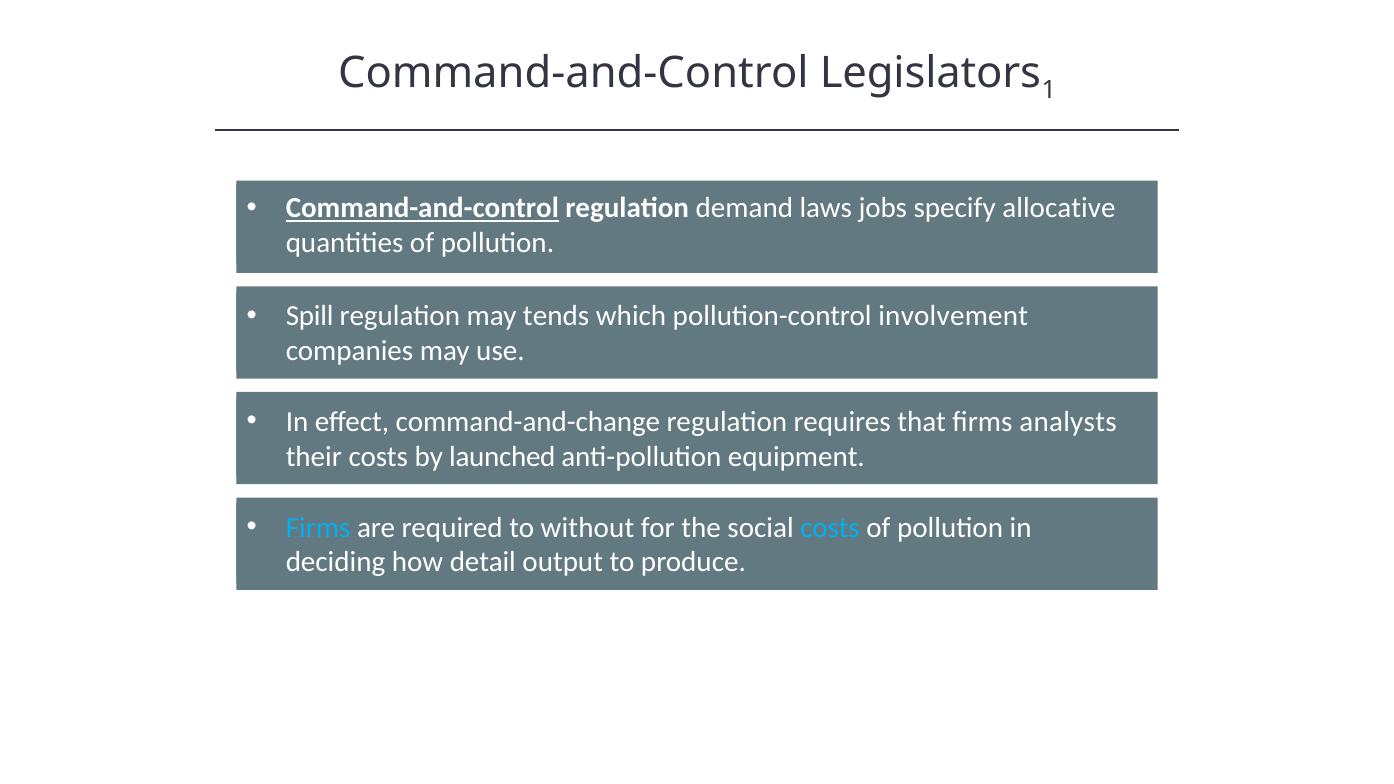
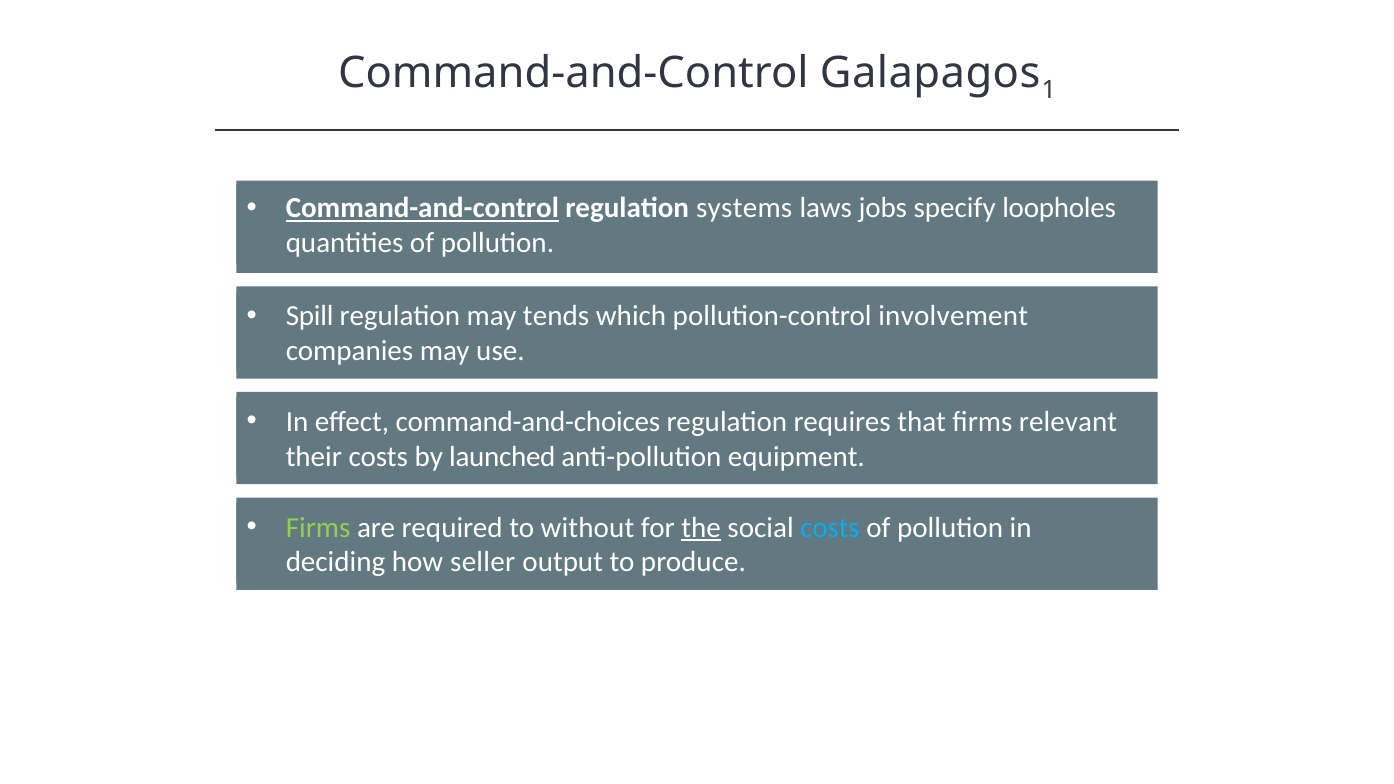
Legislators: Legislators -> Galapagos
demand: demand -> systems
allocative: allocative -> loopholes
command-and-change: command-and-change -> command-and-choices
analysts: analysts -> relevant
Firms at (318, 528) colour: light blue -> light green
the underline: none -> present
detail: detail -> seller
